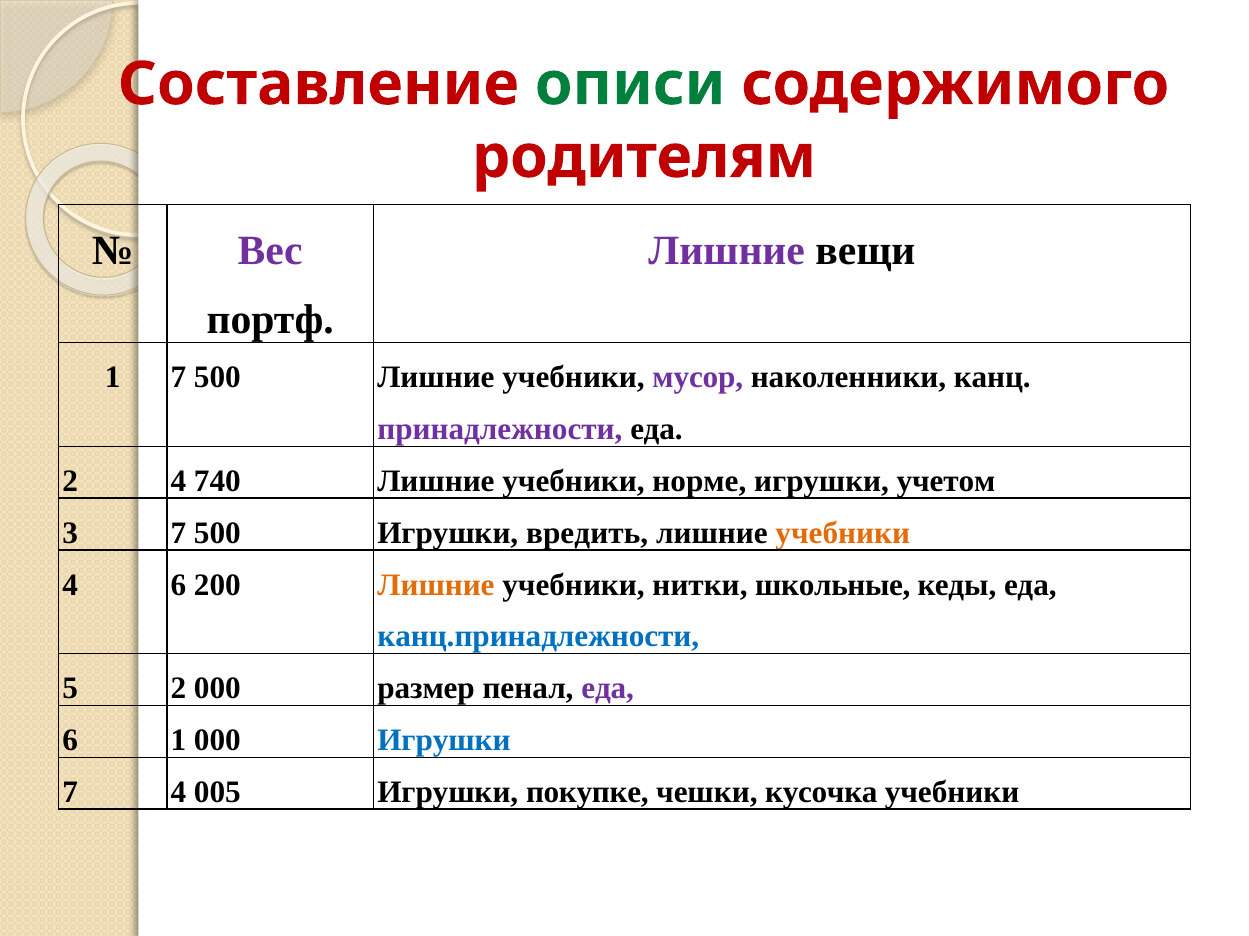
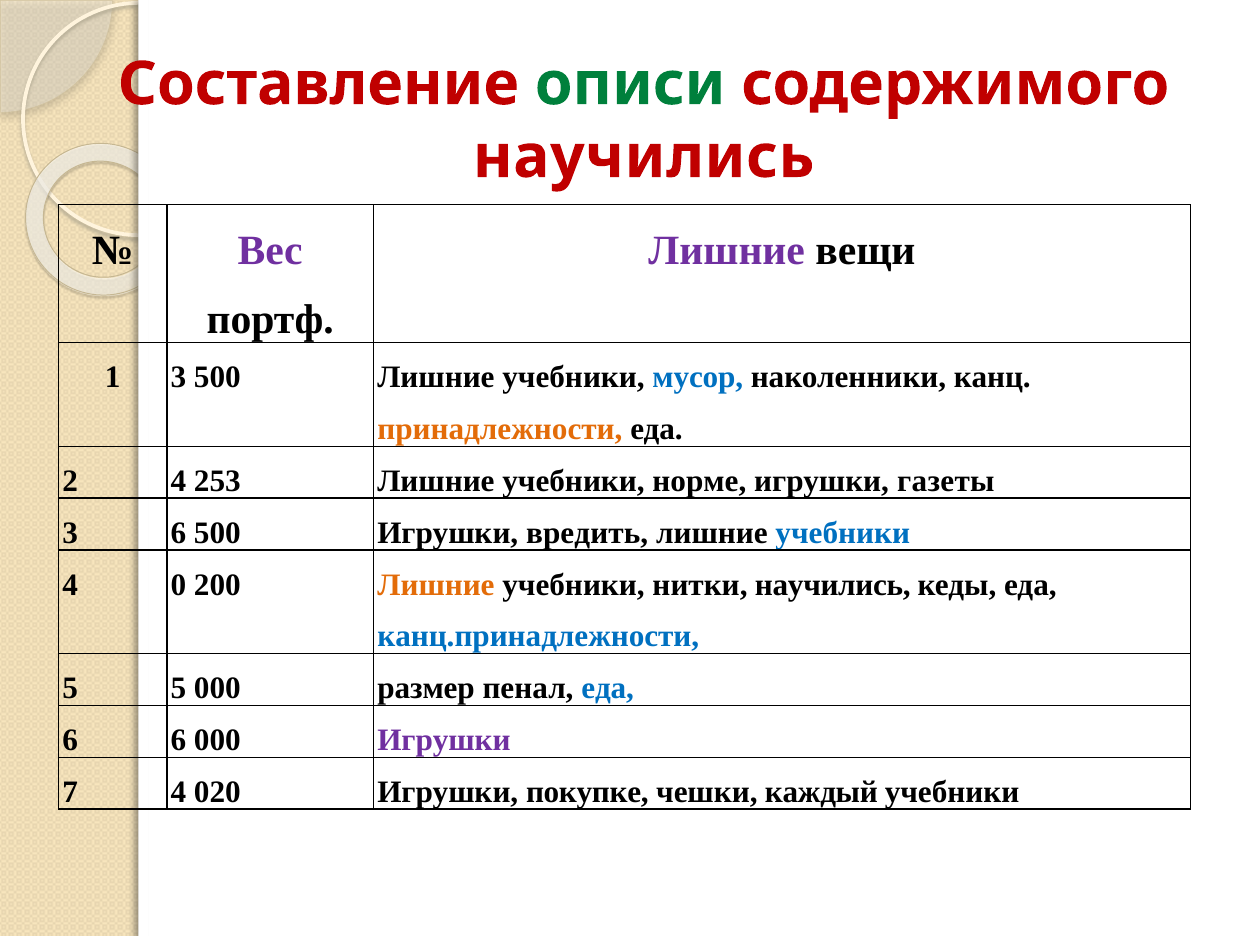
родителям at (644, 157): родителям -> научились
1 7: 7 -> 3
мусор colour: purple -> blue
принадлежности colour: purple -> orange
740: 740 -> 253
учетом: учетом -> газеты
3 7: 7 -> 6
учебники at (843, 533) colour: orange -> blue
4 6: 6 -> 0
нитки школьные: школьные -> научились
5 2: 2 -> 5
еда at (608, 689) colour: purple -> blue
6 1: 1 -> 6
Игрушки at (444, 741) colour: blue -> purple
005: 005 -> 020
кусочка: кусочка -> каждый
